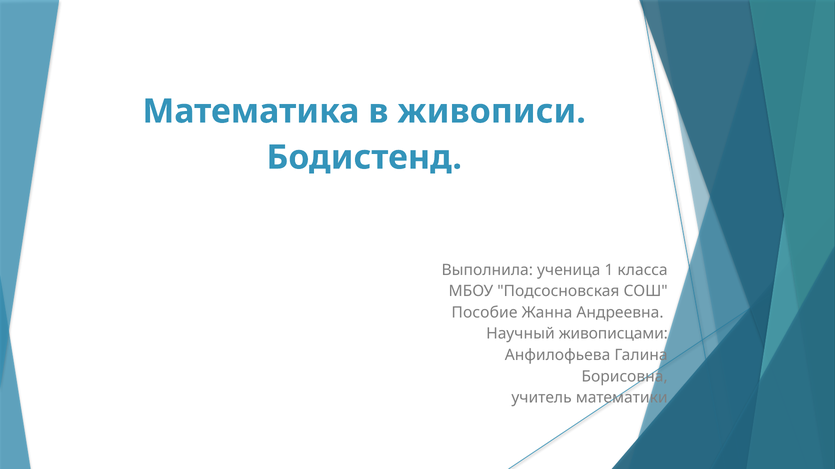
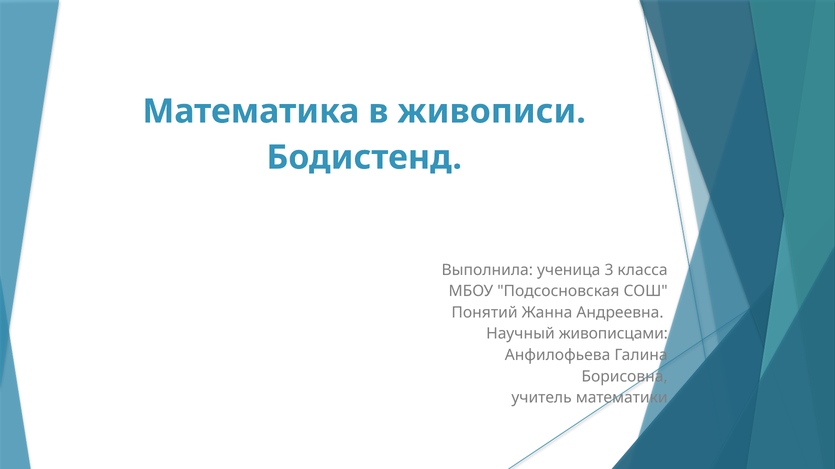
1: 1 -> 3
Пособие: Пособие -> Понятий
